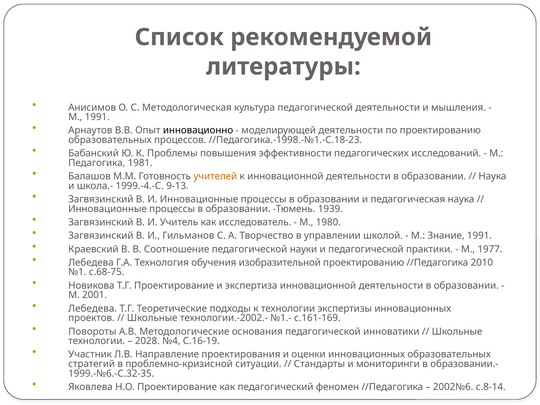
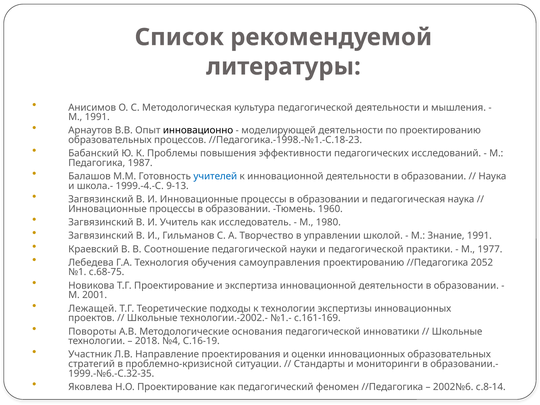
1981: 1981 -> 1987
учителей colour: orange -> blue
1939: 1939 -> 1960
изобразительной: изобразительной -> самоуправления
2010: 2010 -> 2052
Лебедева at (93, 308): Лебедева -> Лежащей
2028: 2028 -> 2018
